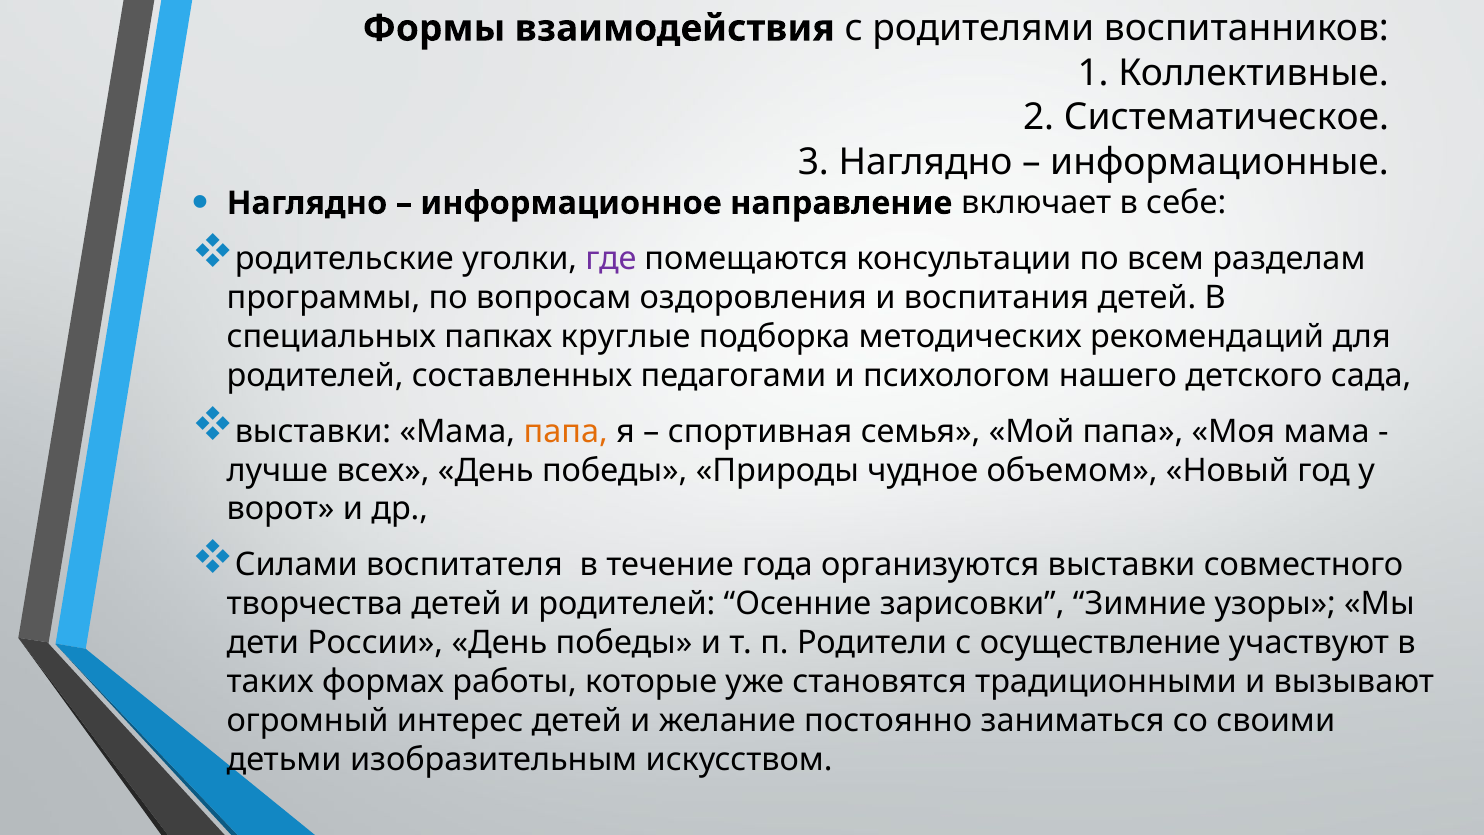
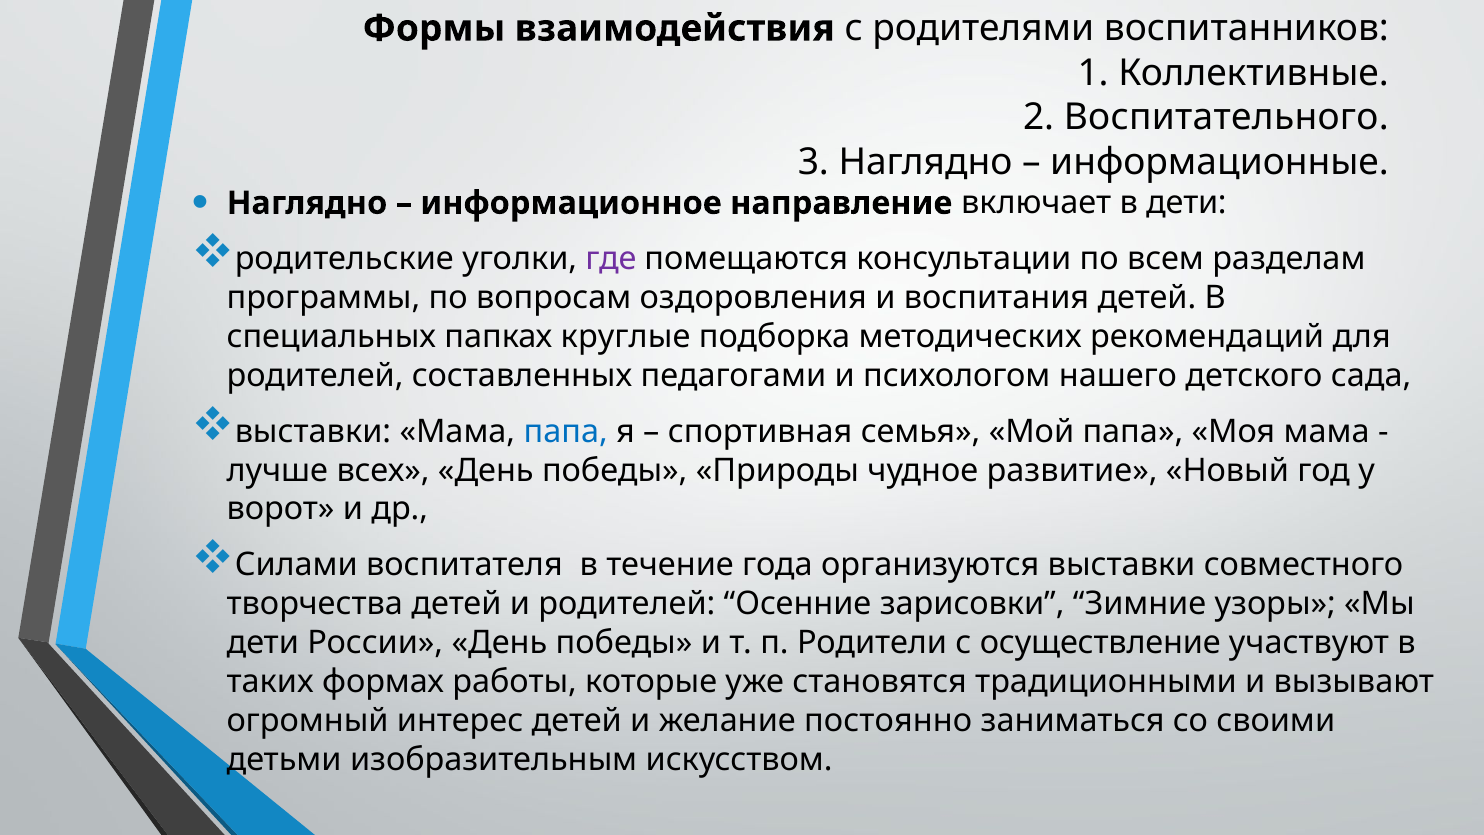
Систематическое: Систематическое -> Воспитательного
в себе: себе -> дети
папа at (566, 431) colour: orange -> blue
объемом: объемом -> развитие
